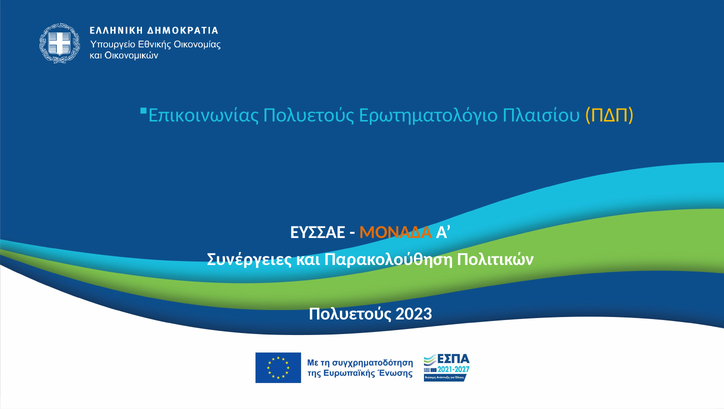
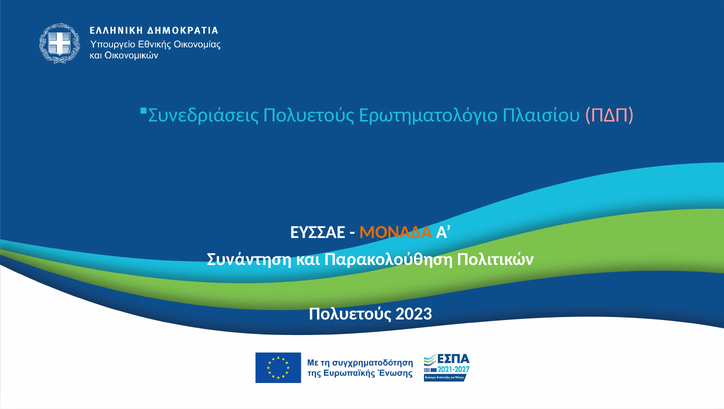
Επικοινωνίας: Επικοινωνίας -> Συνεδριάσεις
ΠΔΠ colour: yellow -> pink
Συνέργειες: Συνέργειες -> Συνάντηση
